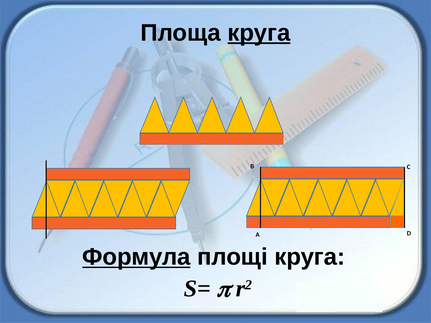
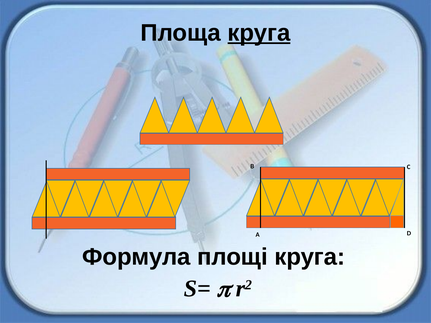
Формула underline: present -> none
